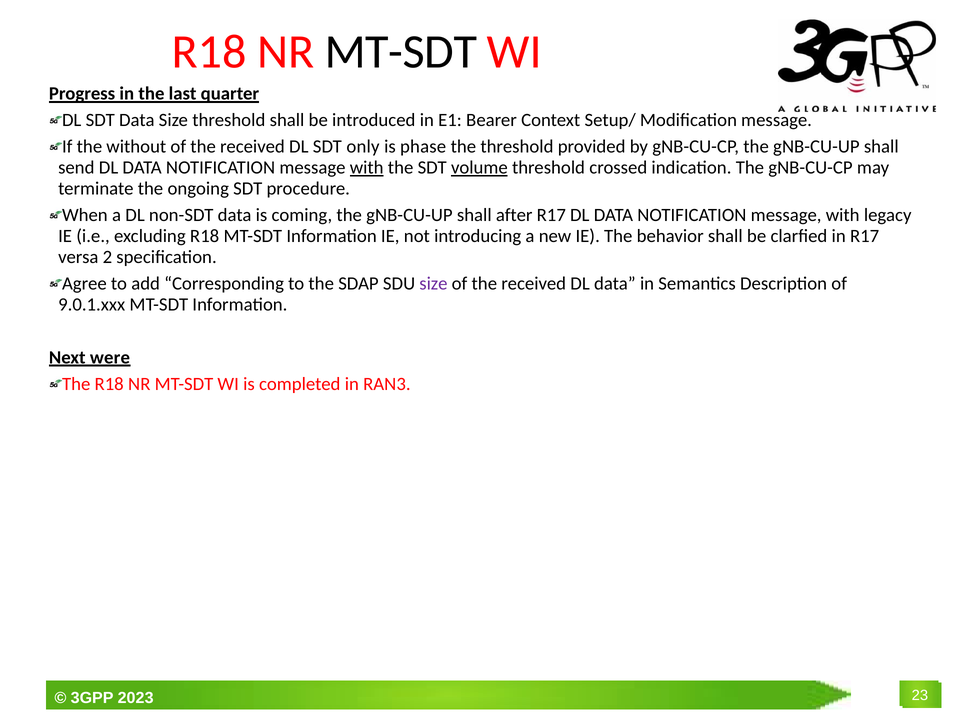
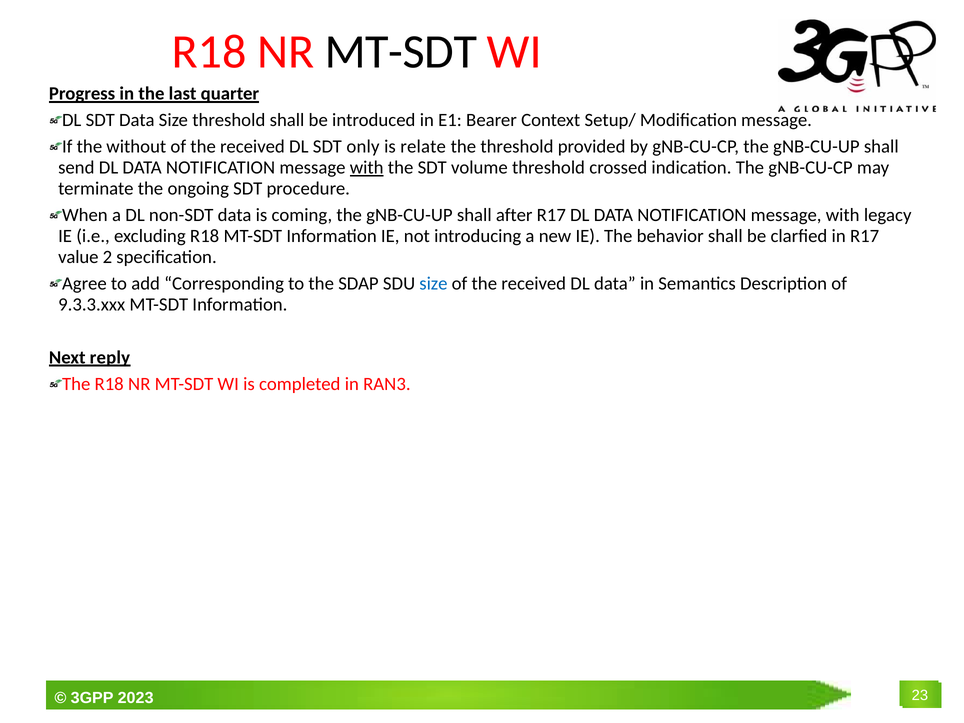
phase: phase -> relate
volume underline: present -> none
versa: versa -> value
size at (433, 283) colour: purple -> blue
9.0.1.xxx: 9.0.1.xxx -> 9.3.3.xxx
were: were -> reply
